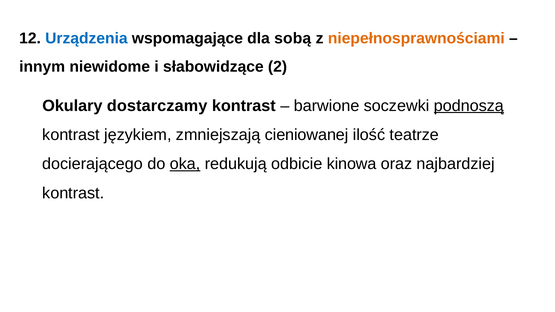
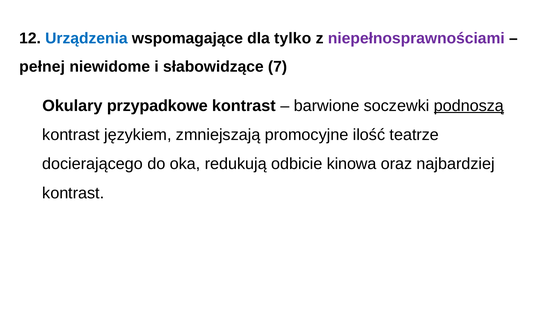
sobą: sobą -> tylko
niepełnosprawnościami colour: orange -> purple
innym: innym -> pełnej
2: 2 -> 7
dostarczamy: dostarczamy -> przypadkowe
cieniowanej: cieniowanej -> promocyjne
oka underline: present -> none
